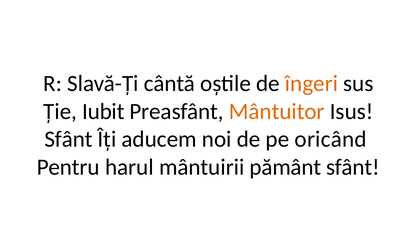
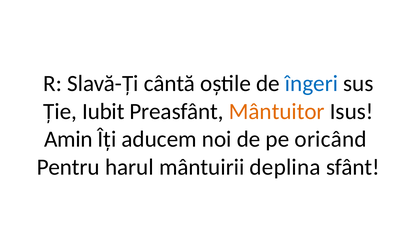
îngeri colour: orange -> blue
Sfânt at (68, 139): Sfânt -> Amin
pământ: pământ -> deplina
